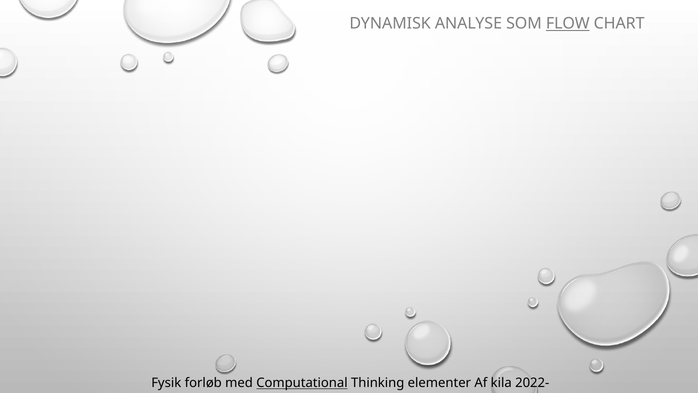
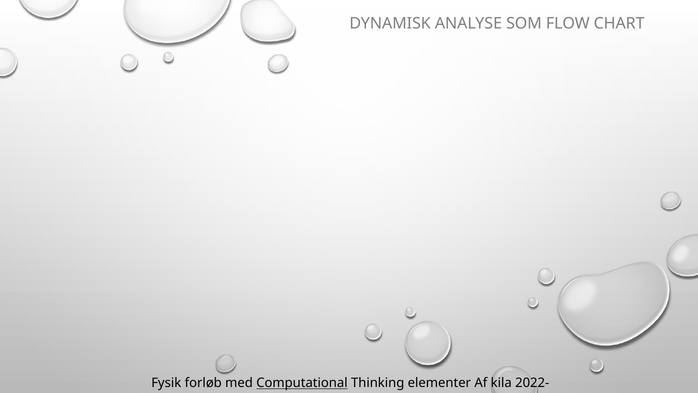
FLOW underline: present -> none
